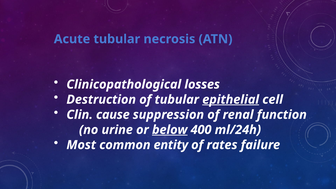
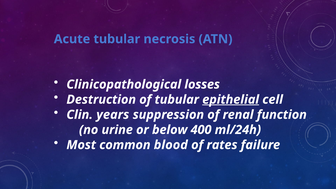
cause: cause -> years
below underline: present -> none
entity: entity -> blood
